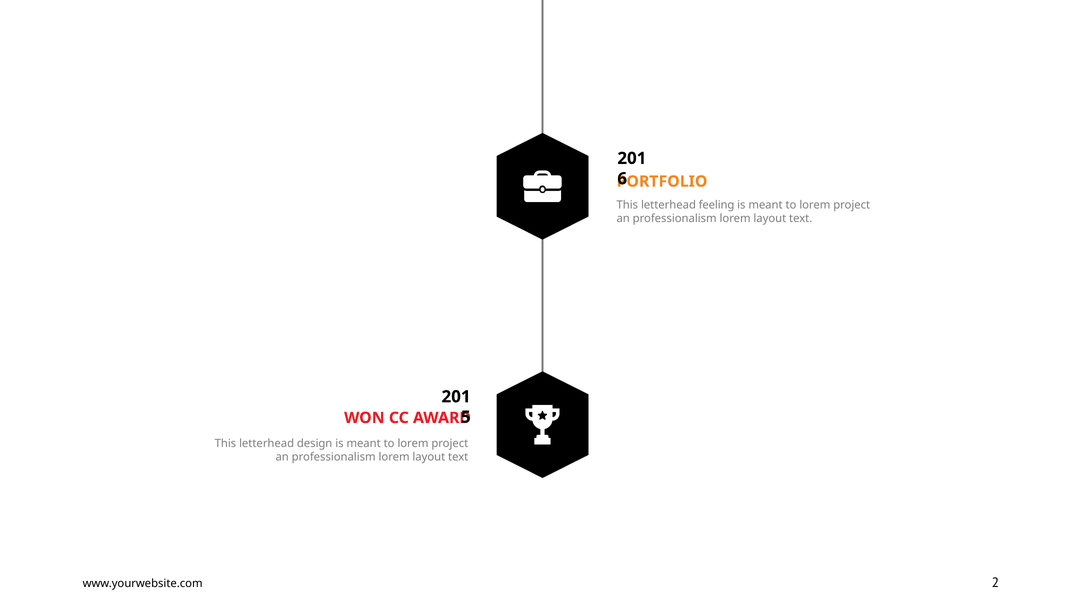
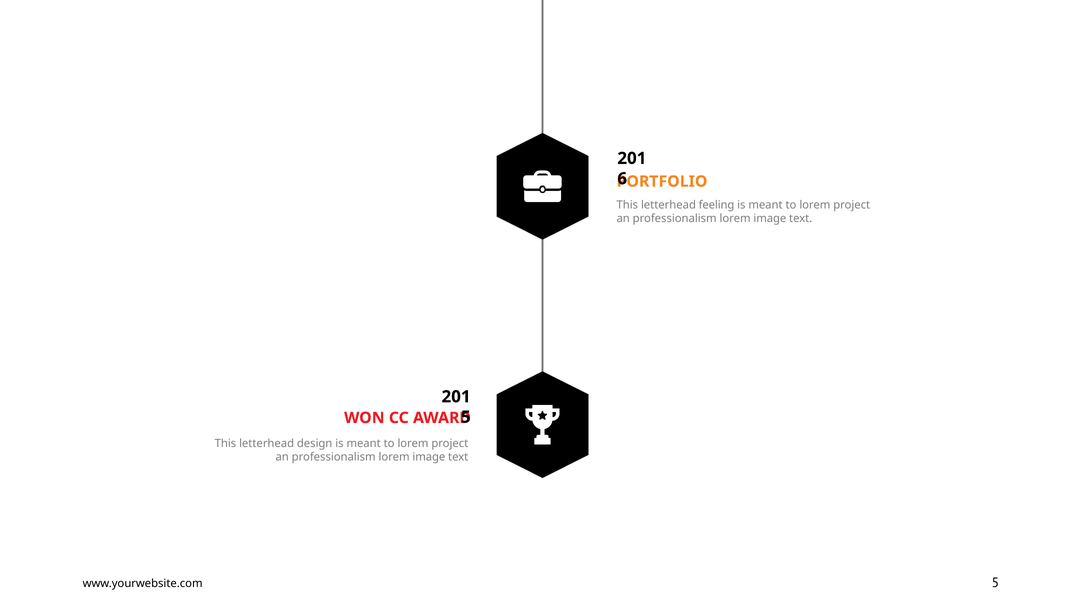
layout at (770, 218): layout -> image
layout at (429, 457): layout -> image
www.yourwebsite.com 2: 2 -> 5
